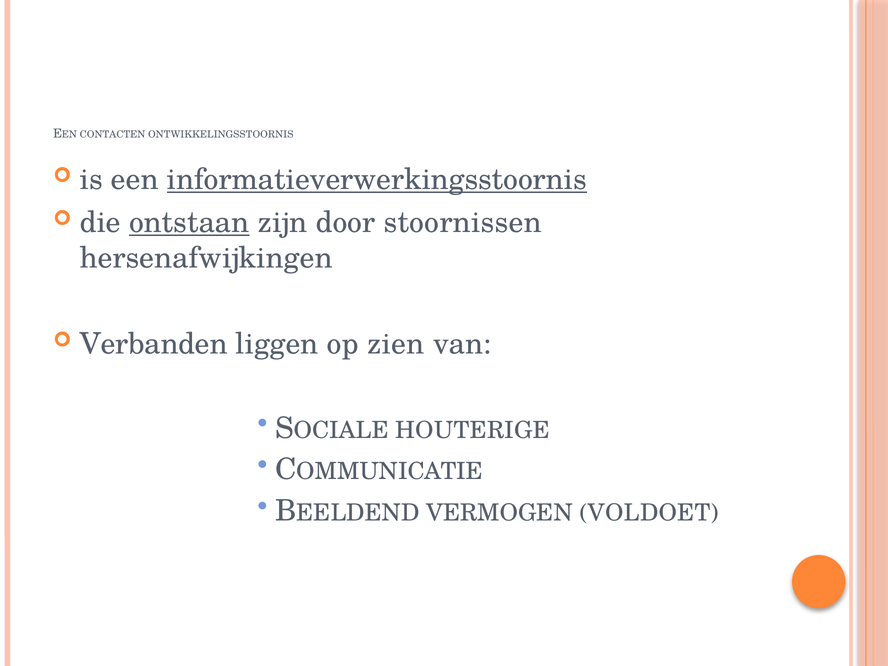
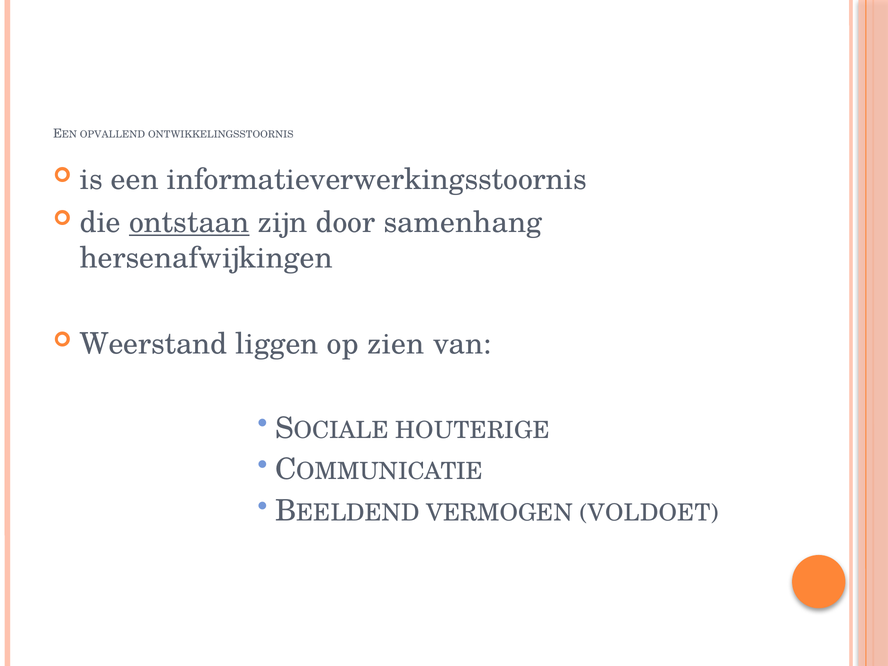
CONTACTEN: CONTACTEN -> OPVALLEND
informatieverwerkingsstoornis underline: present -> none
stoornissen: stoornissen -> samenhang
Verbanden: Verbanden -> Weerstand
